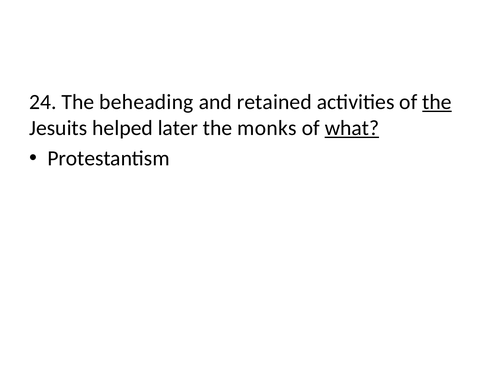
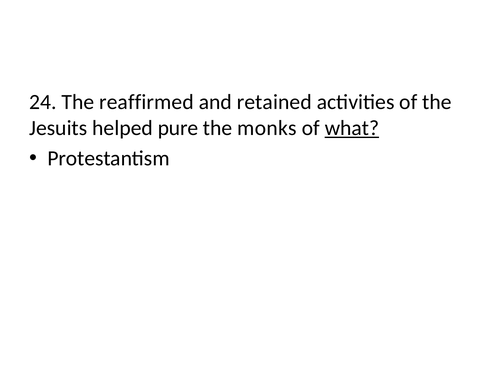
beheading: beheading -> reaffirmed
the at (437, 102) underline: present -> none
later: later -> pure
